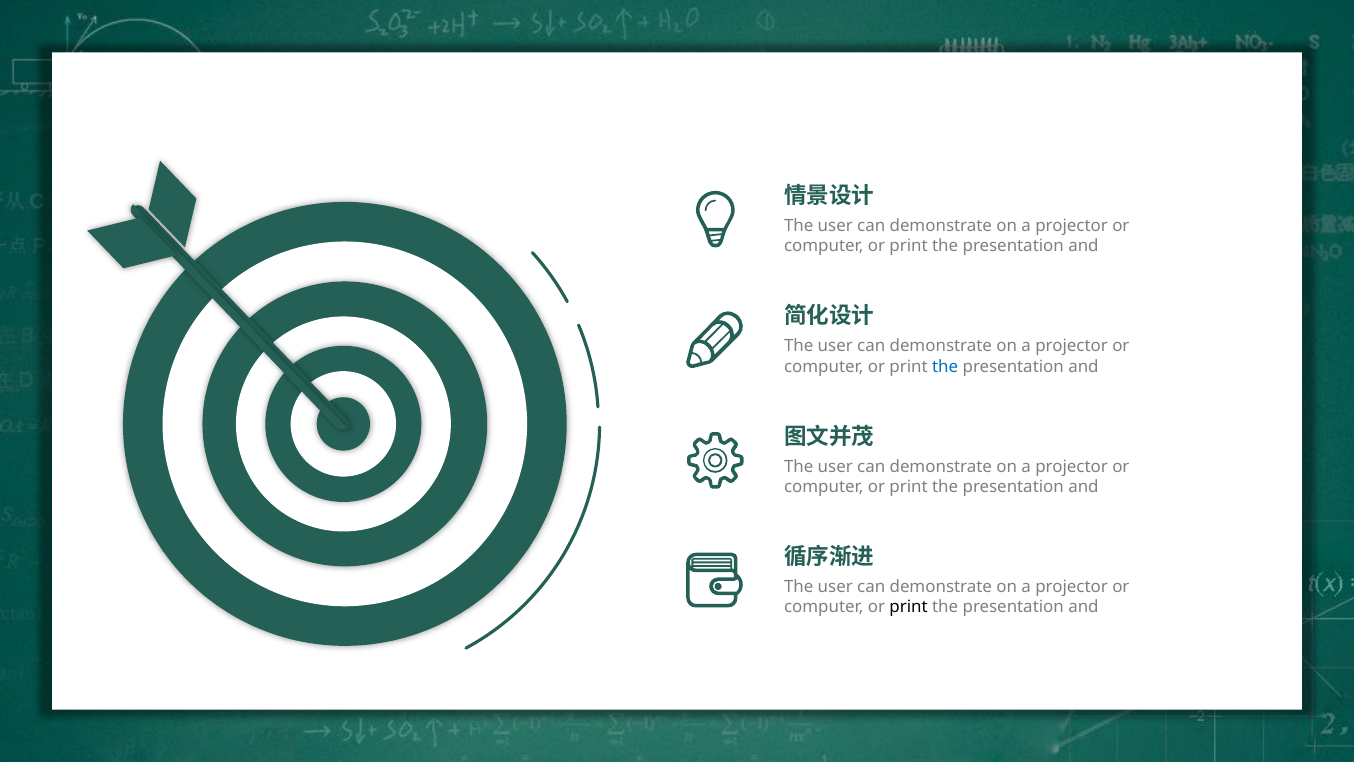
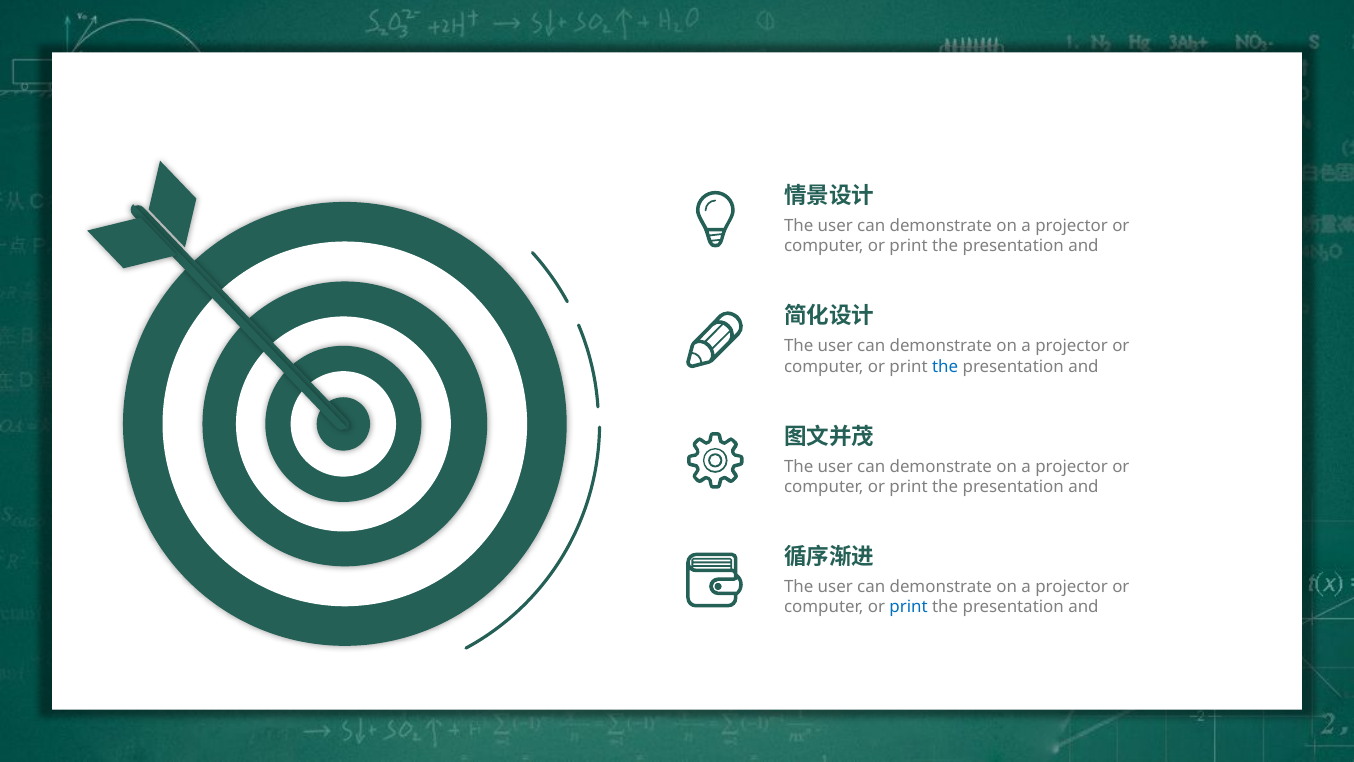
print at (909, 607) colour: black -> blue
